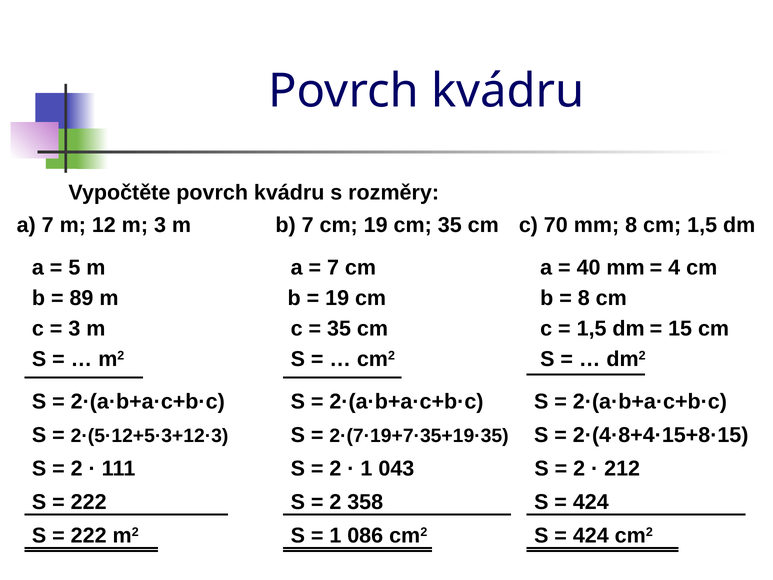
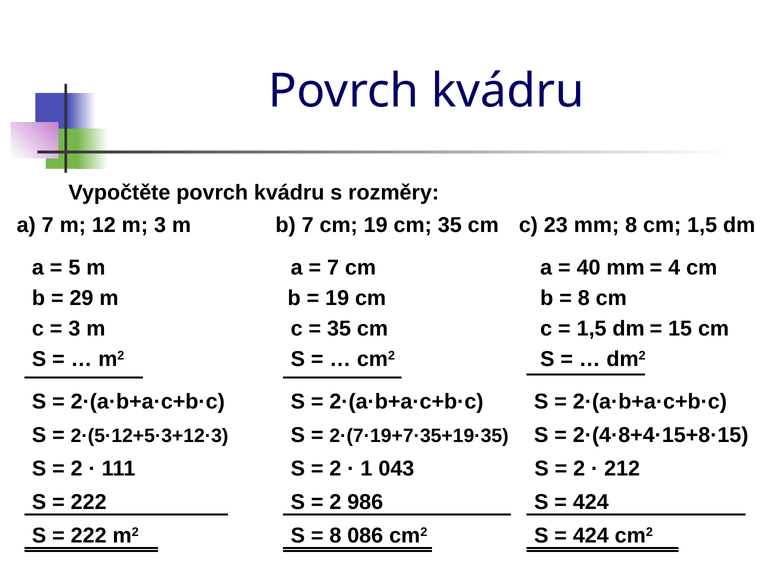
70: 70 -> 23
89: 89 -> 29
358: 358 -> 986
1 at (335, 536): 1 -> 8
